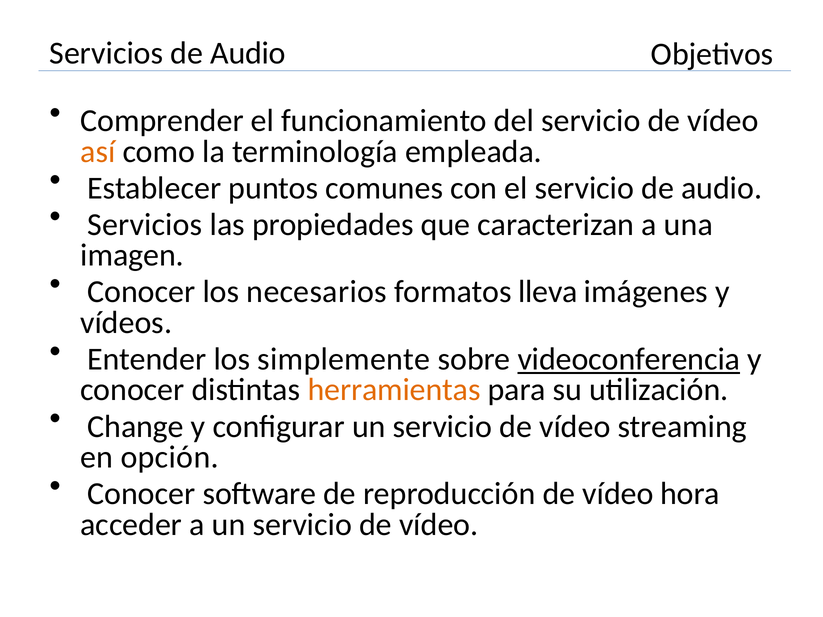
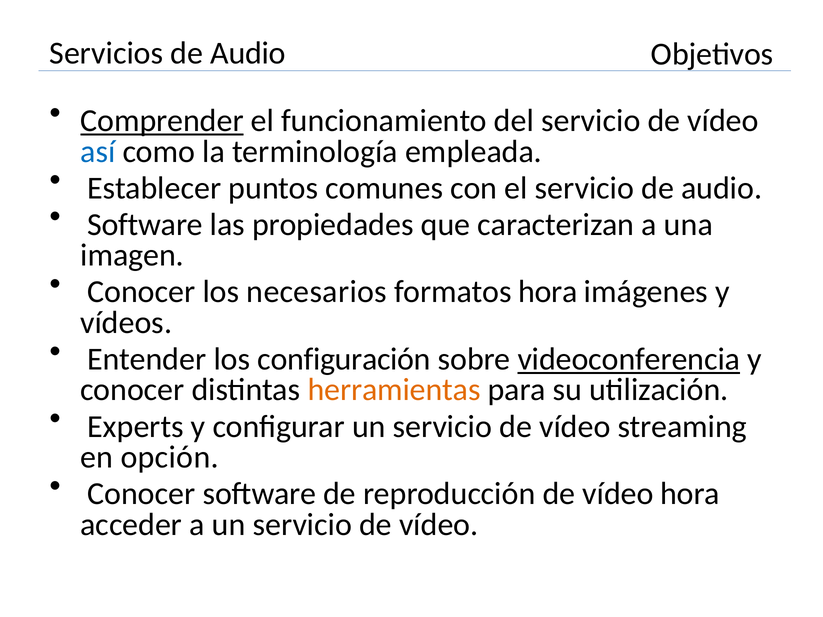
Comprender underline: none -> present
así colour: orange -> blue
Servicios at (145, 225): Servicios -> Software
formatos lleva: lleva -> hora
simplemente: simplemente -> configuración
Change: Change -> Experts
